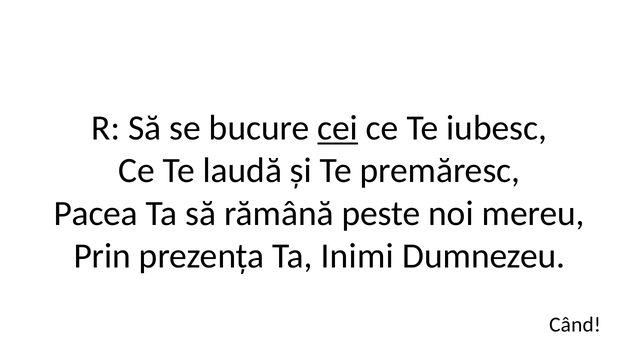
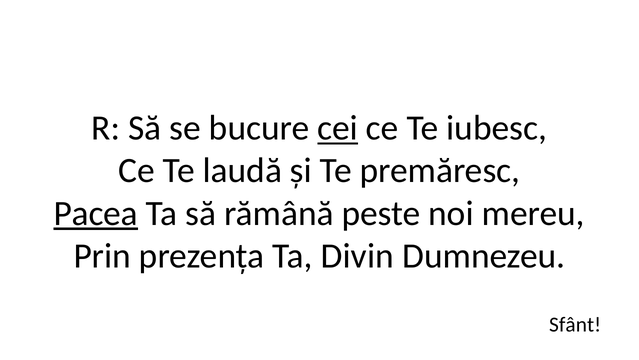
Pacea underline: none -> present
Inimi: Inimi -> Divin
Când: Când -> Sfânt
